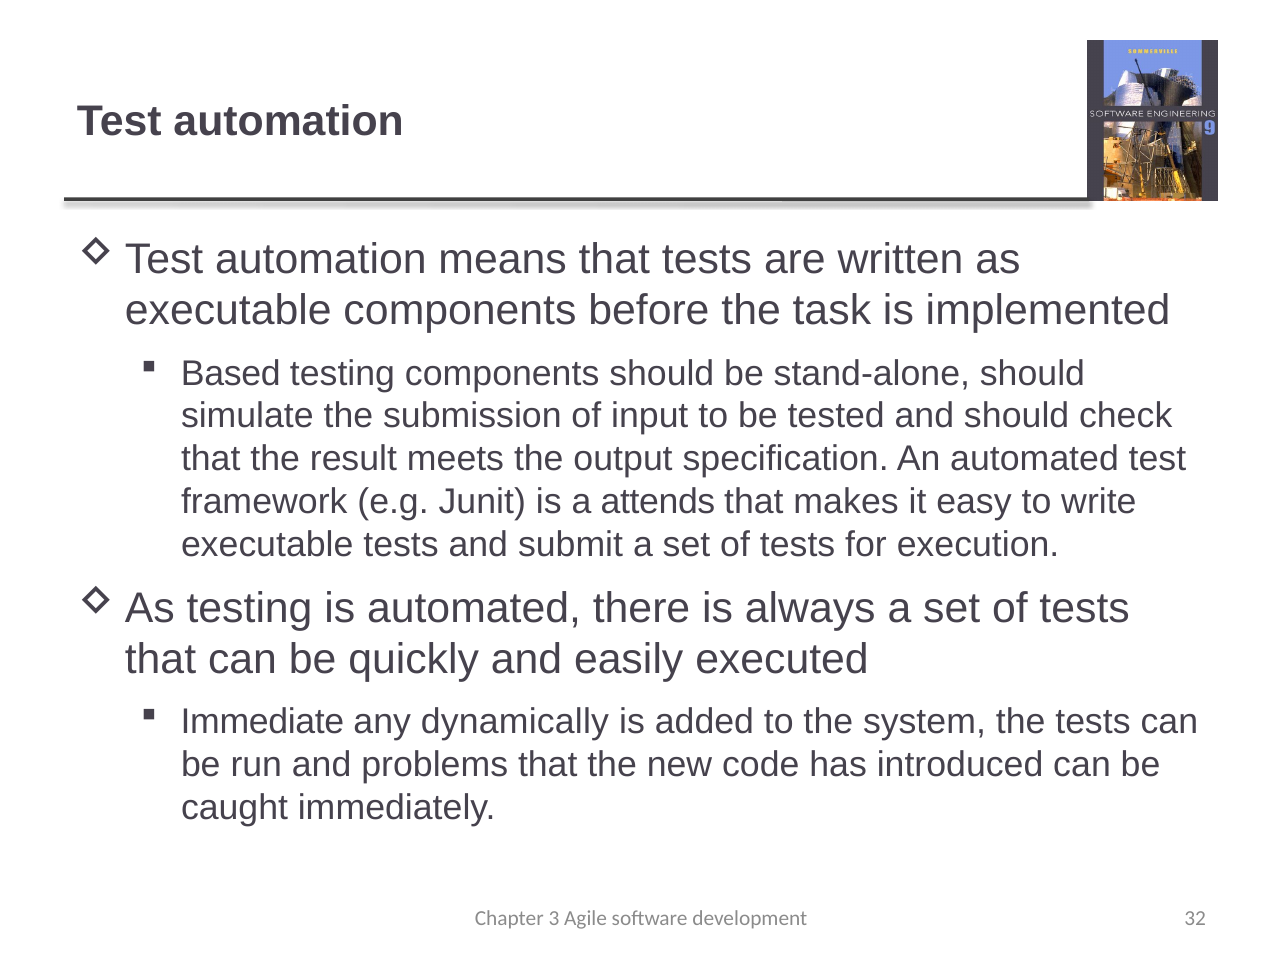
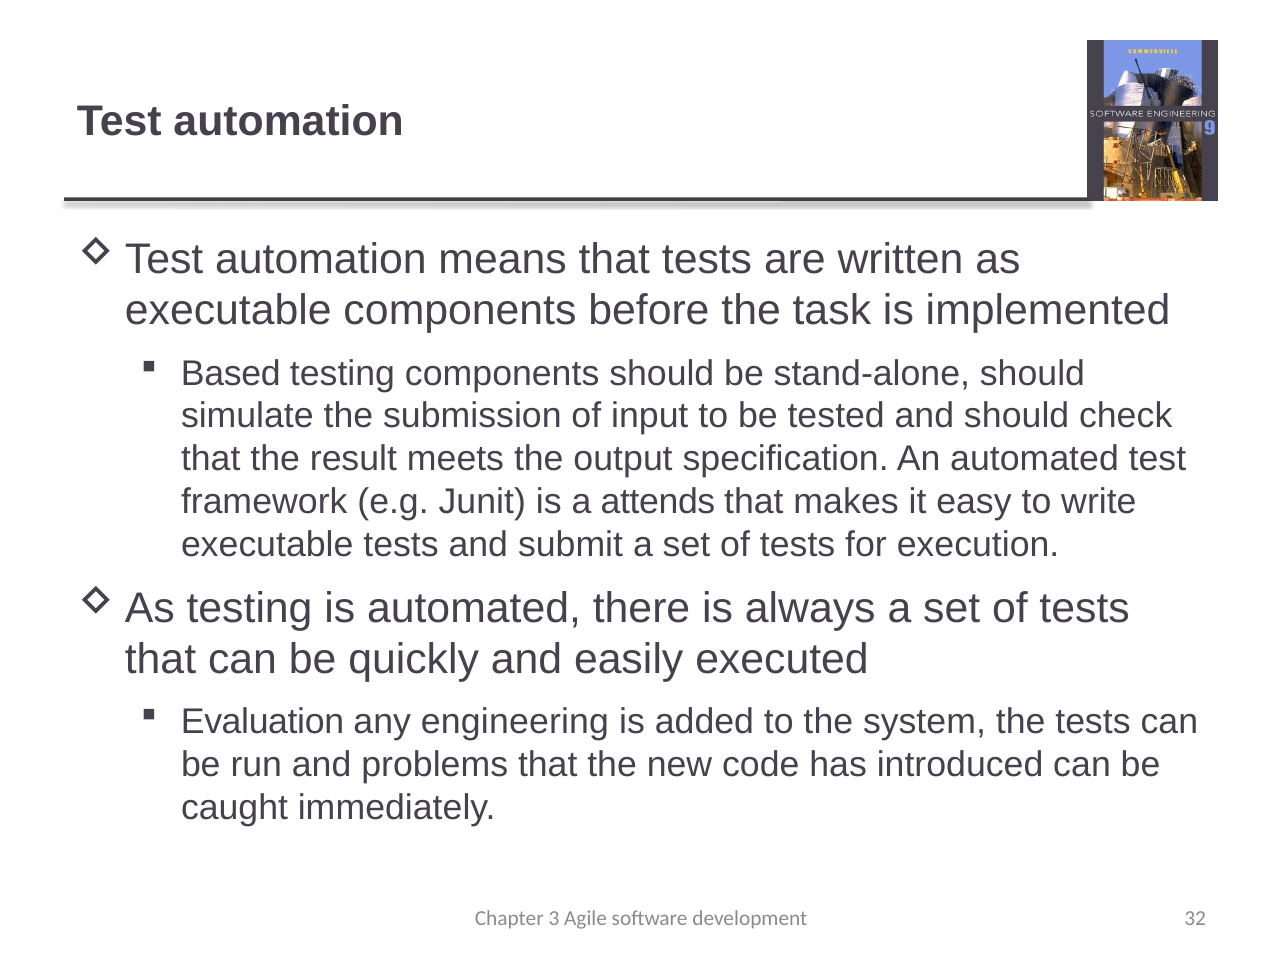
Immediate: Immediate -> Evaluation
dynamically: dynamically -> engineering
